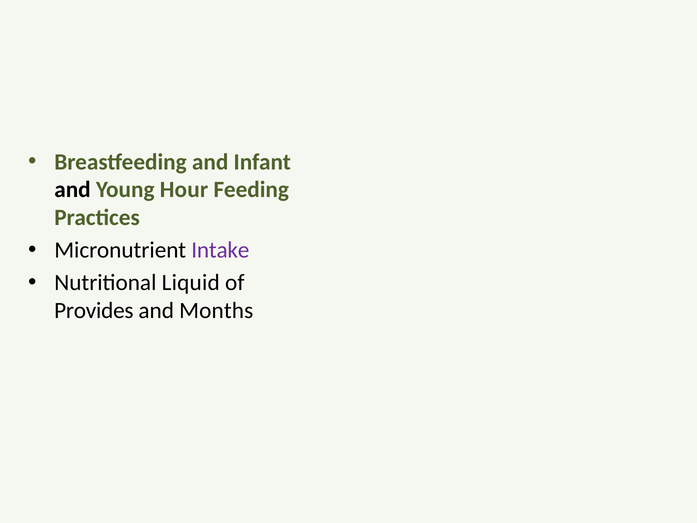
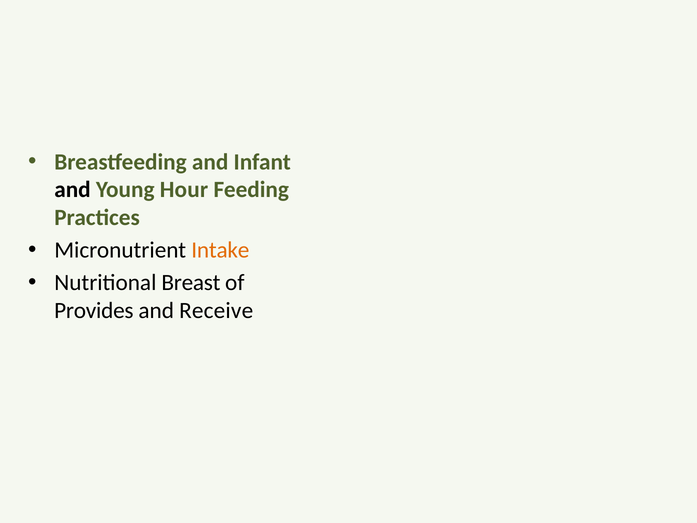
Intake colour: purple -> orange
Liquid: Liquid -> Breast
Months: Months -> Receive
